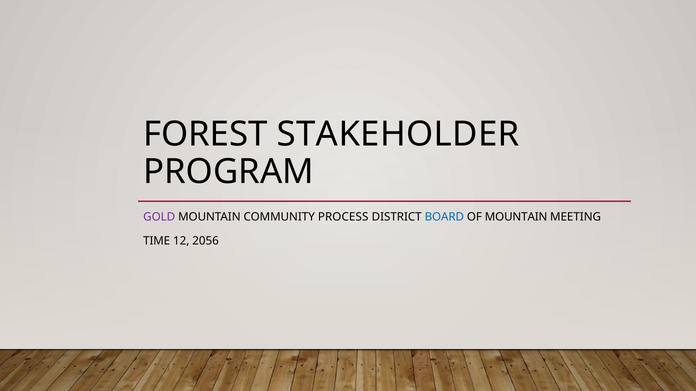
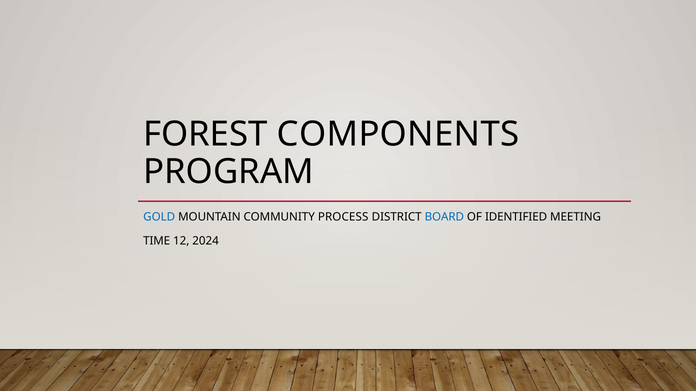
STAKEHOLDER: STAKEHOLDER -> COMPONENTS
GOLD colour: purple -> blue
OF MOUNTAIN: MOUNTAIN -> IDENTIFIED
2056: 2056 -> 2024
